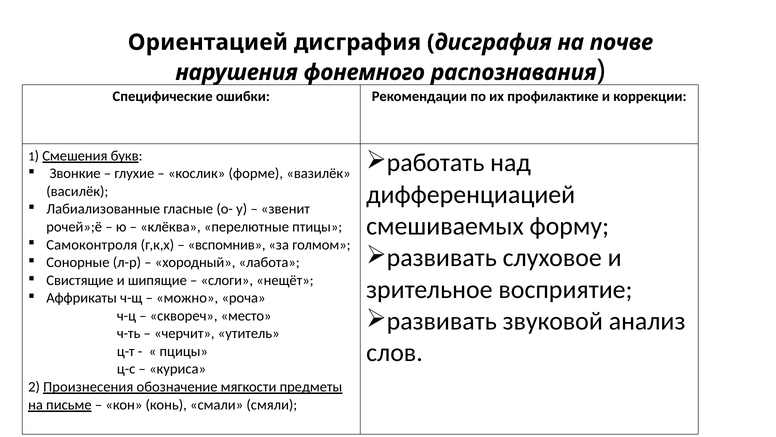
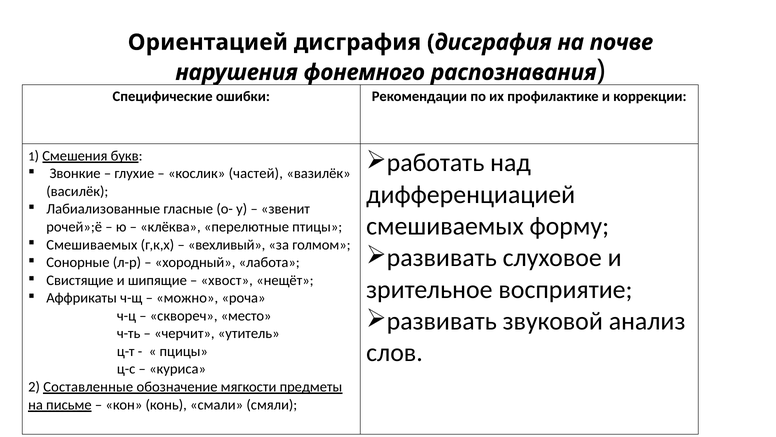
форме: форме -> частей
Самоконтроля at (92, 244): Самоконтроля -> Смешиваемых
вспомнив: вспомнив -> вехливый
слоги: слоги -> хвост
Произнесения: Произнесения -> Составленные
